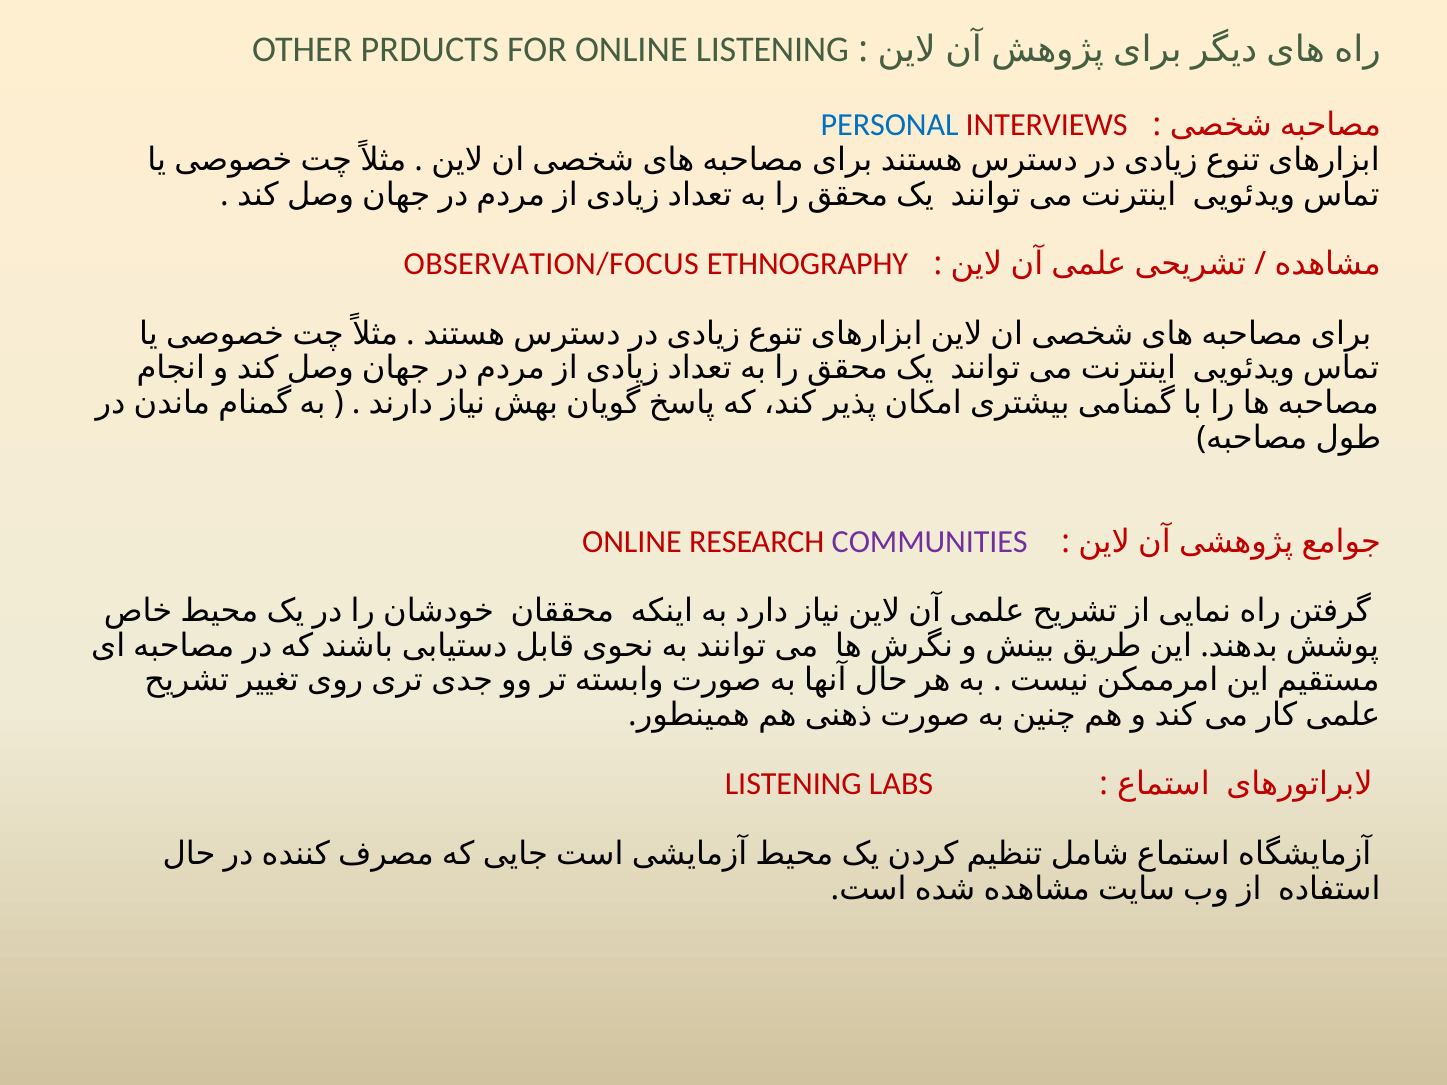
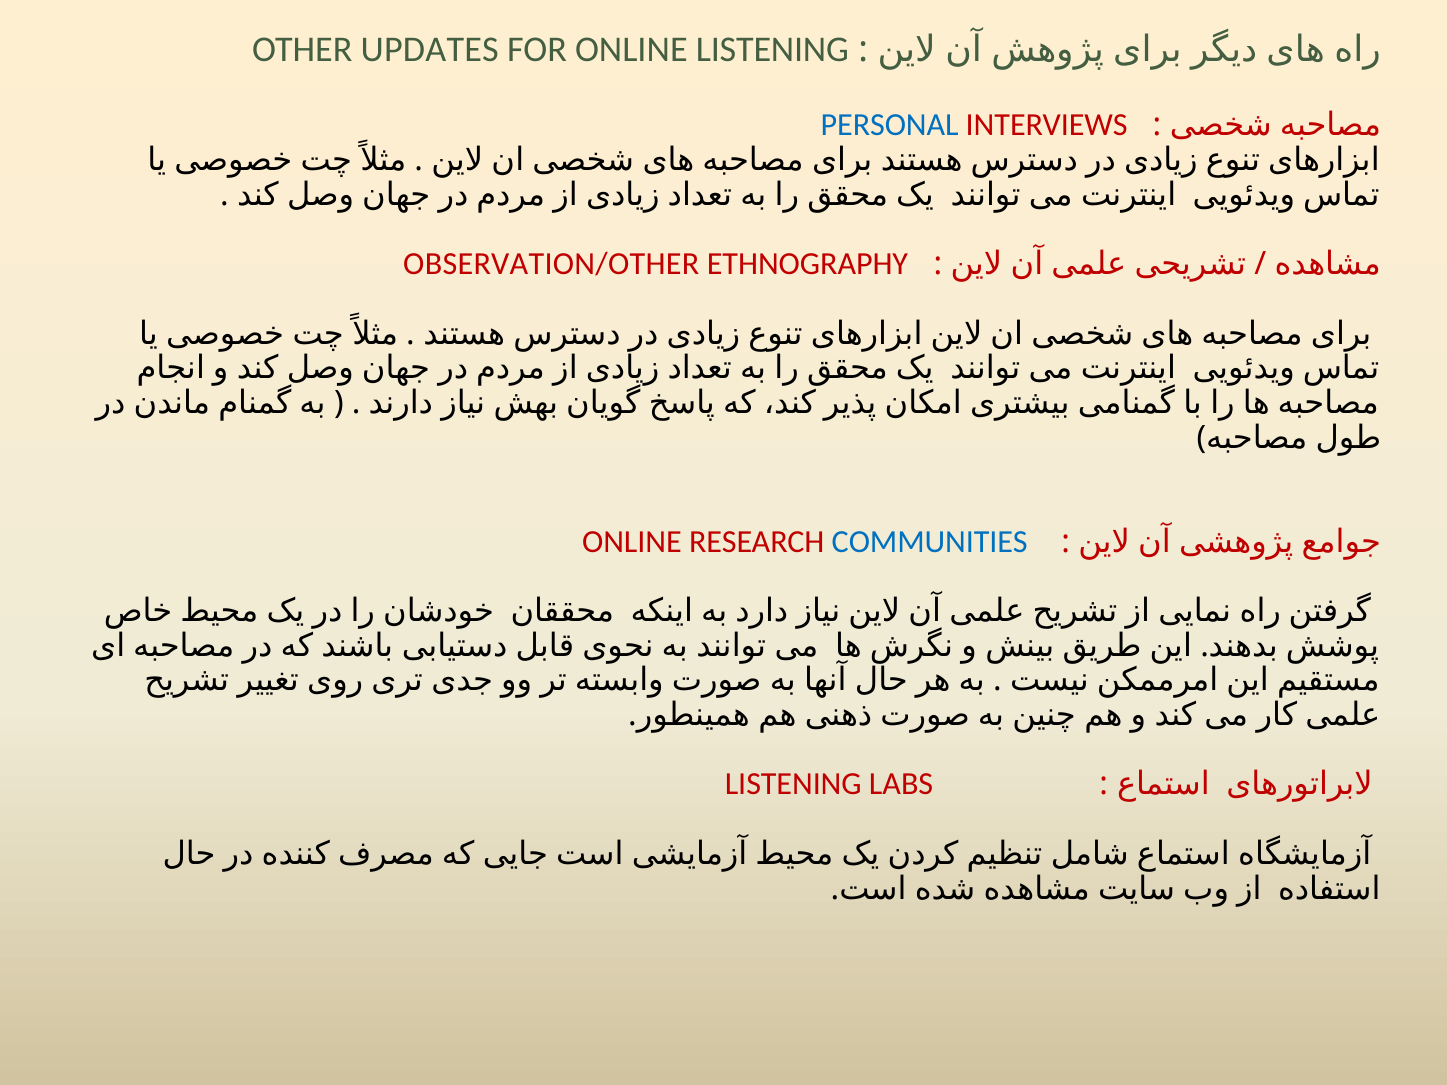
PRDUCTS: PRDUCTS -> UPDATES
OBSERVATION/FOCUS: OBSERVATION/FOCUS -> OBSERVATION/OTHER
COMMUNITIES colour: purple -> blue
